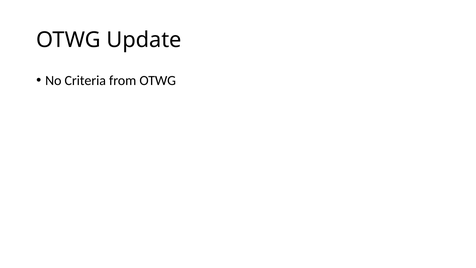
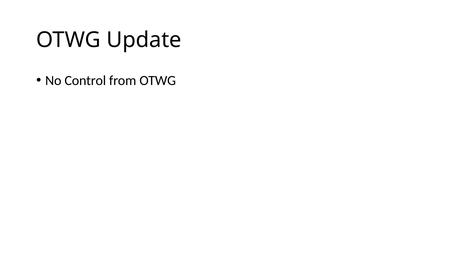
Criteria: Criteria -> Control
